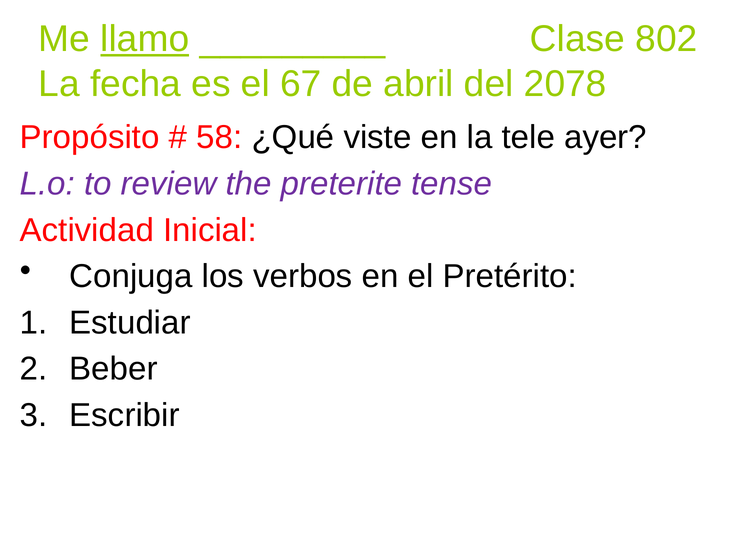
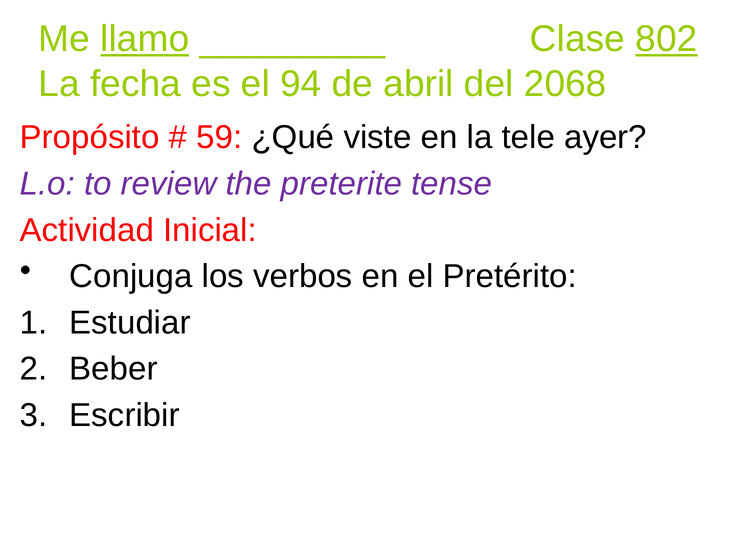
802 underline: none -> present
67: 67 -> 94
2078: 2078 -> 2068
58: 58 -> 59
